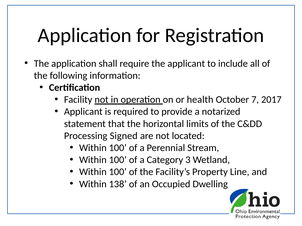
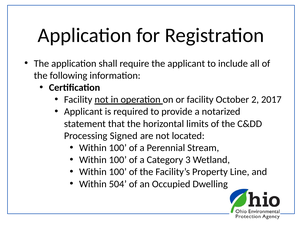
or health: health -> facility
7: 7 -> 2
138: 138 -> 504
